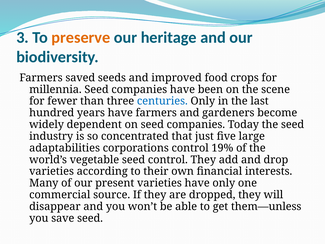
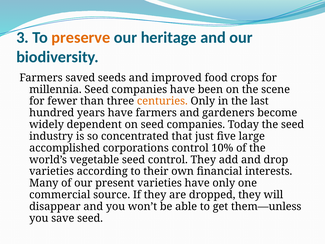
centuries colour: blue -> orange
adaptabilities: adaptabilities -> accomplished
19%: 19% -> 10%
